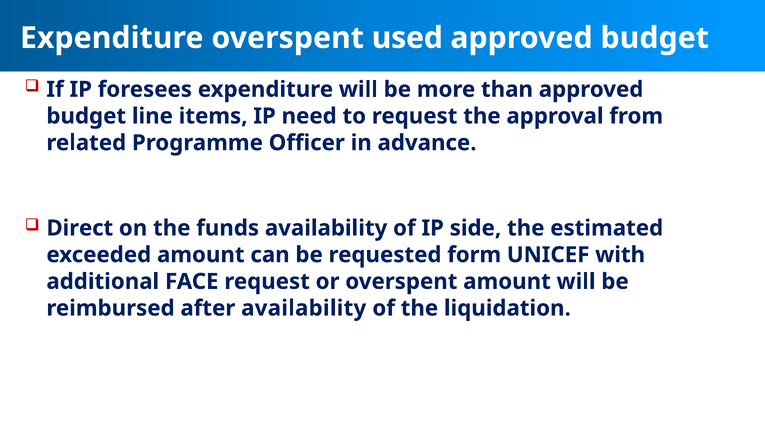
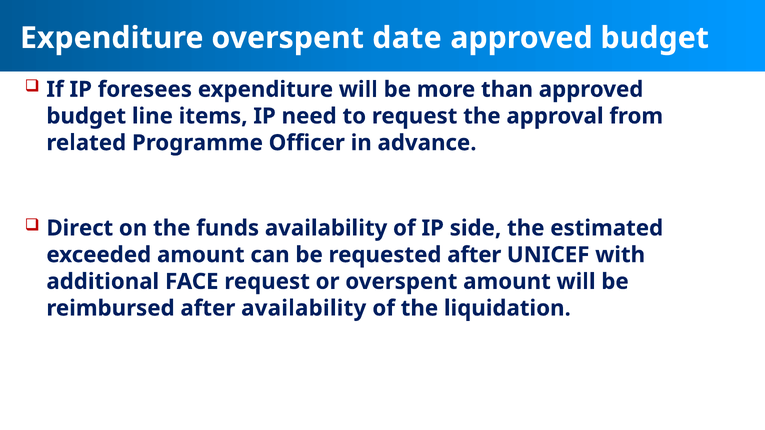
used: used -> date
requested form: form -> after
